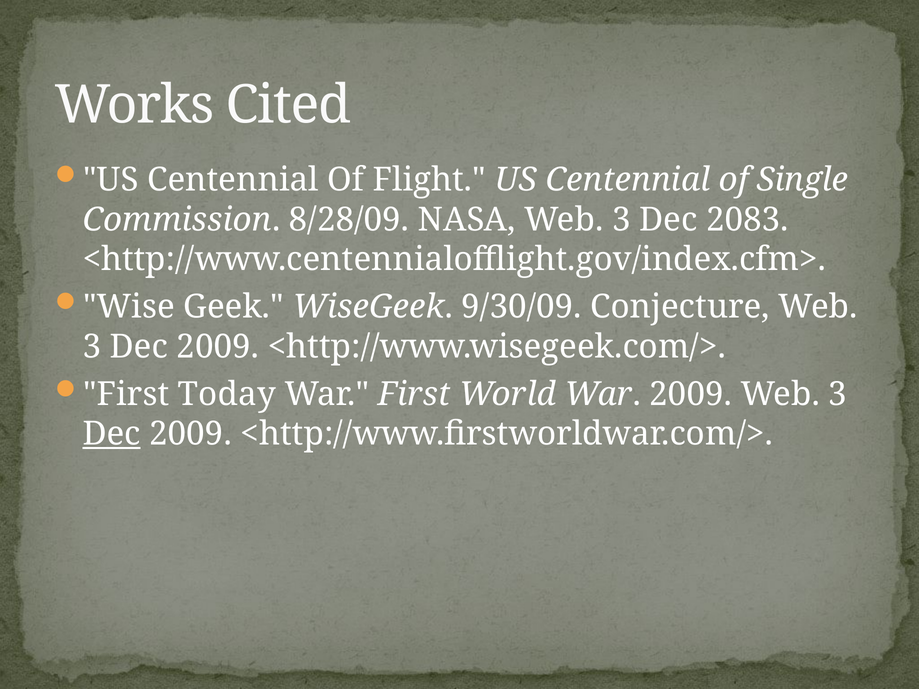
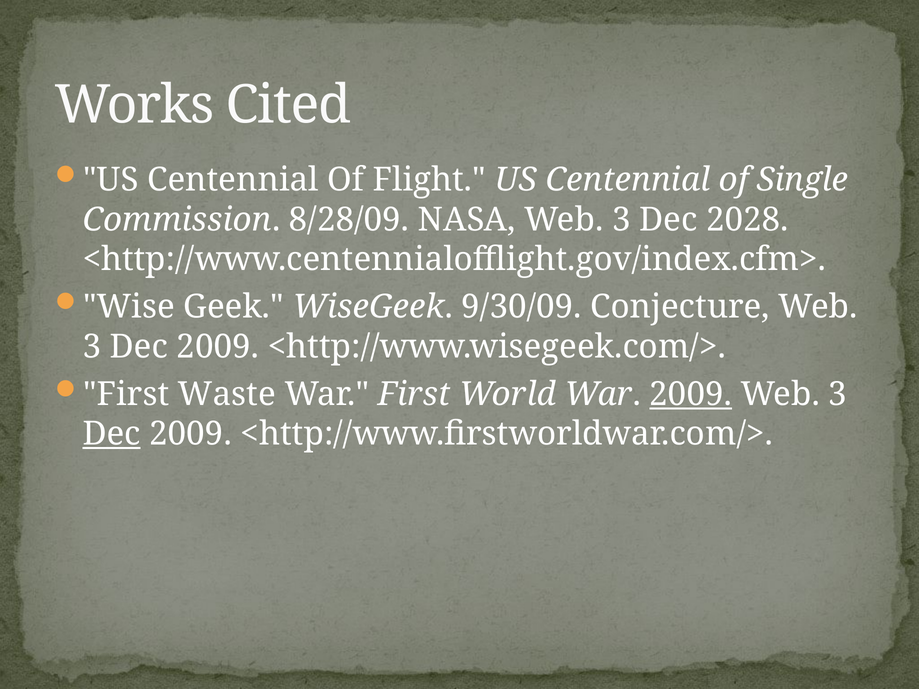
2083: 2083 -> 2028
Today: Today -> Waste
2009 at (691, 394) underline: none -> present
